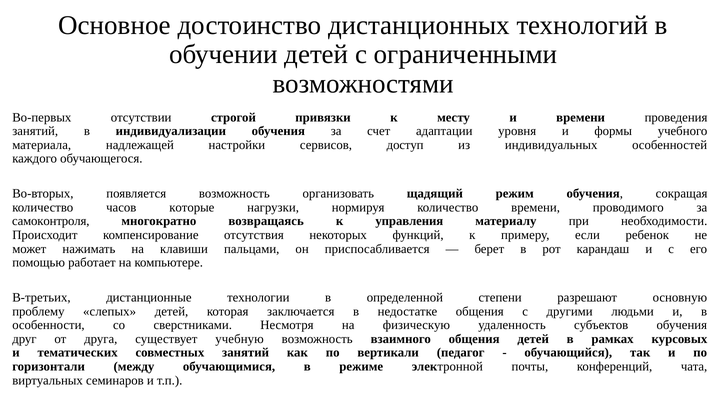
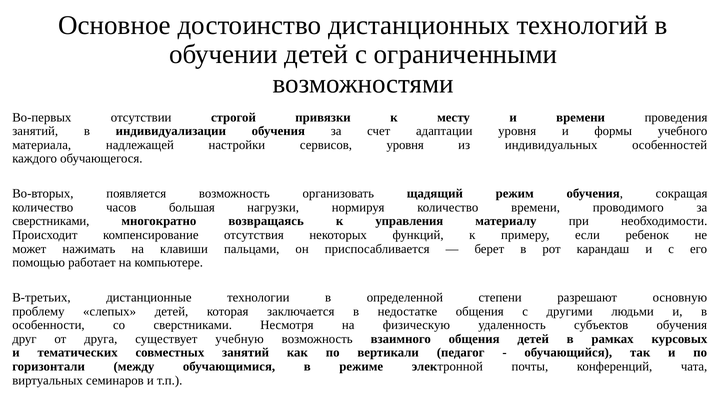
сервисов доступ: доступ -> уровня
которые: которые -> большая
самоконтроля at (51, 222): самоконтроля -> сверстниками
